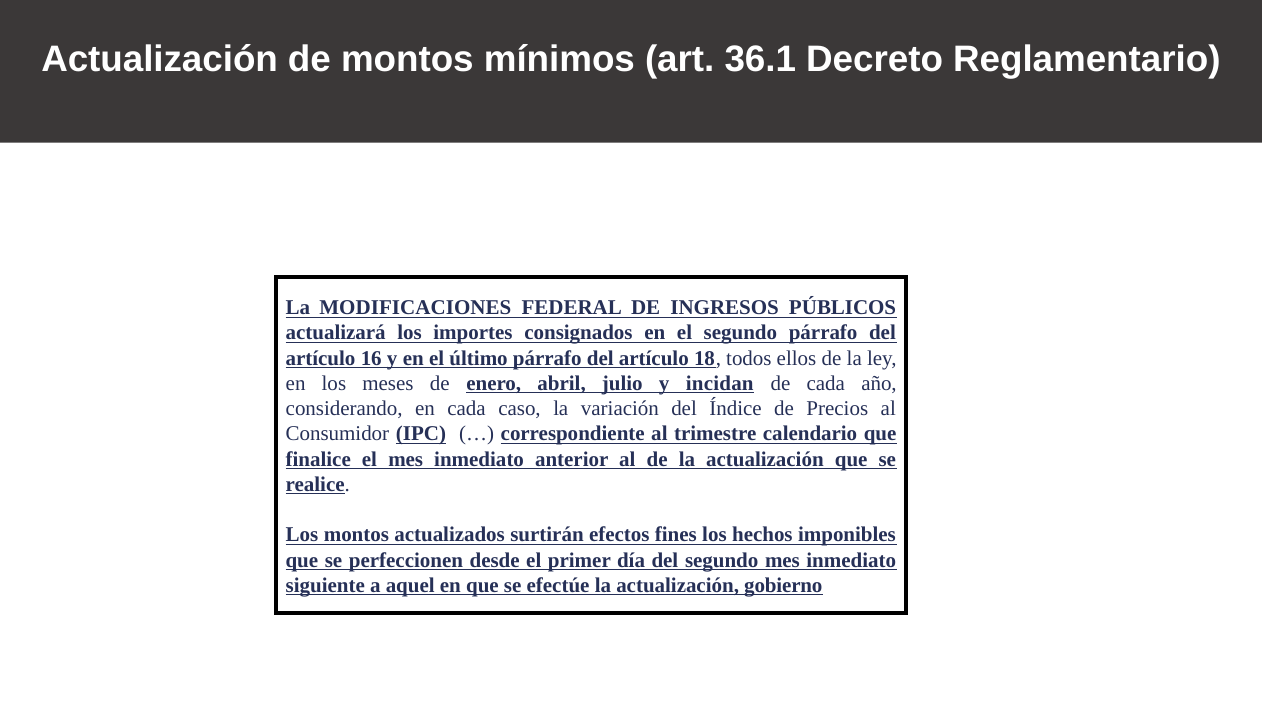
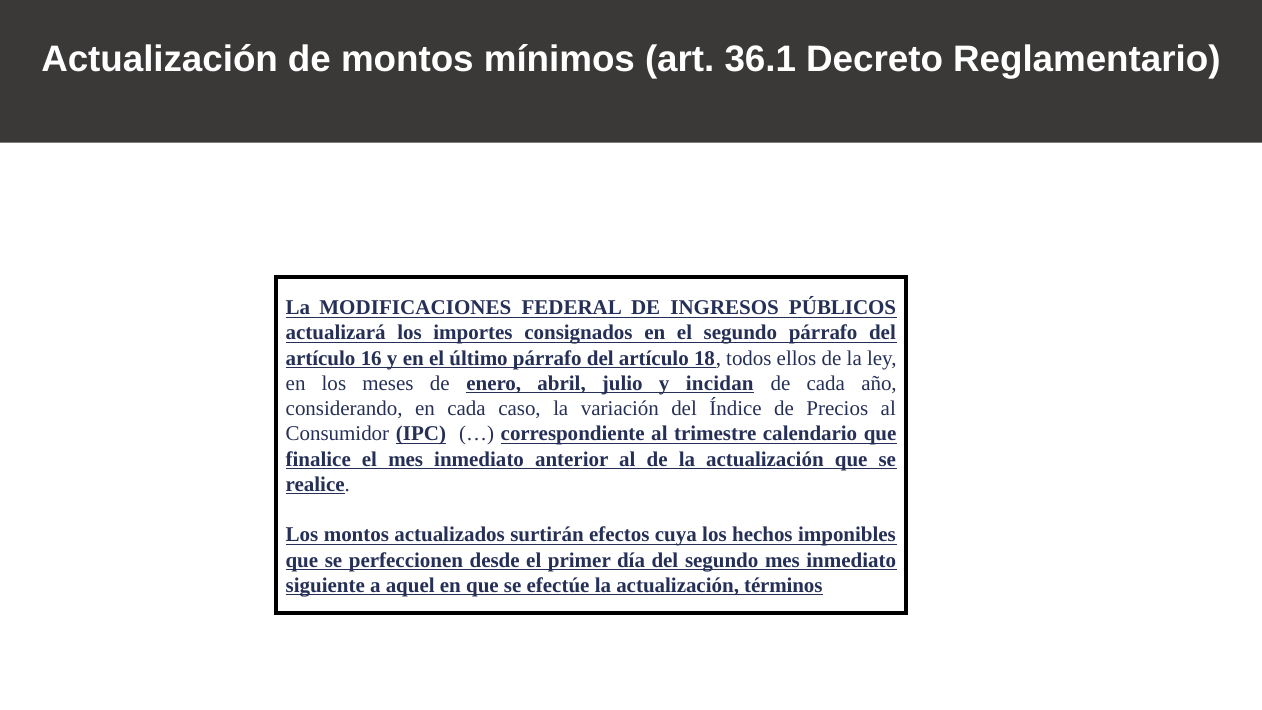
fines: fines -> cuya
gobierno: gobierno -> términos
